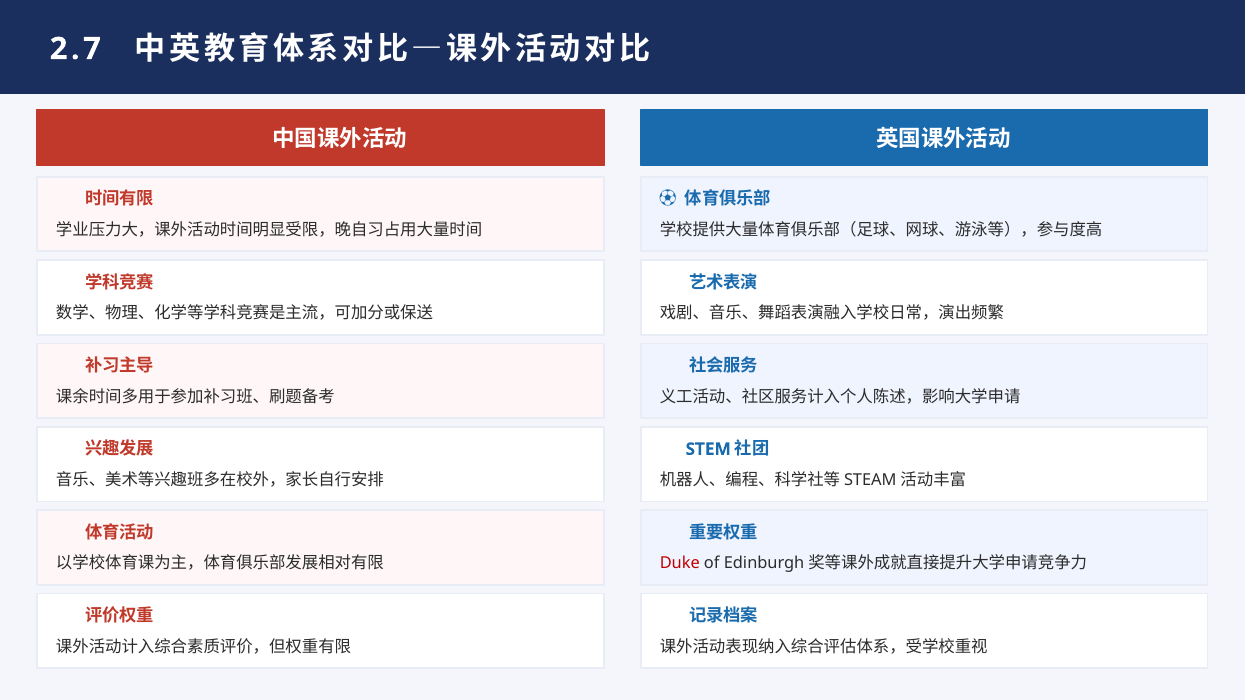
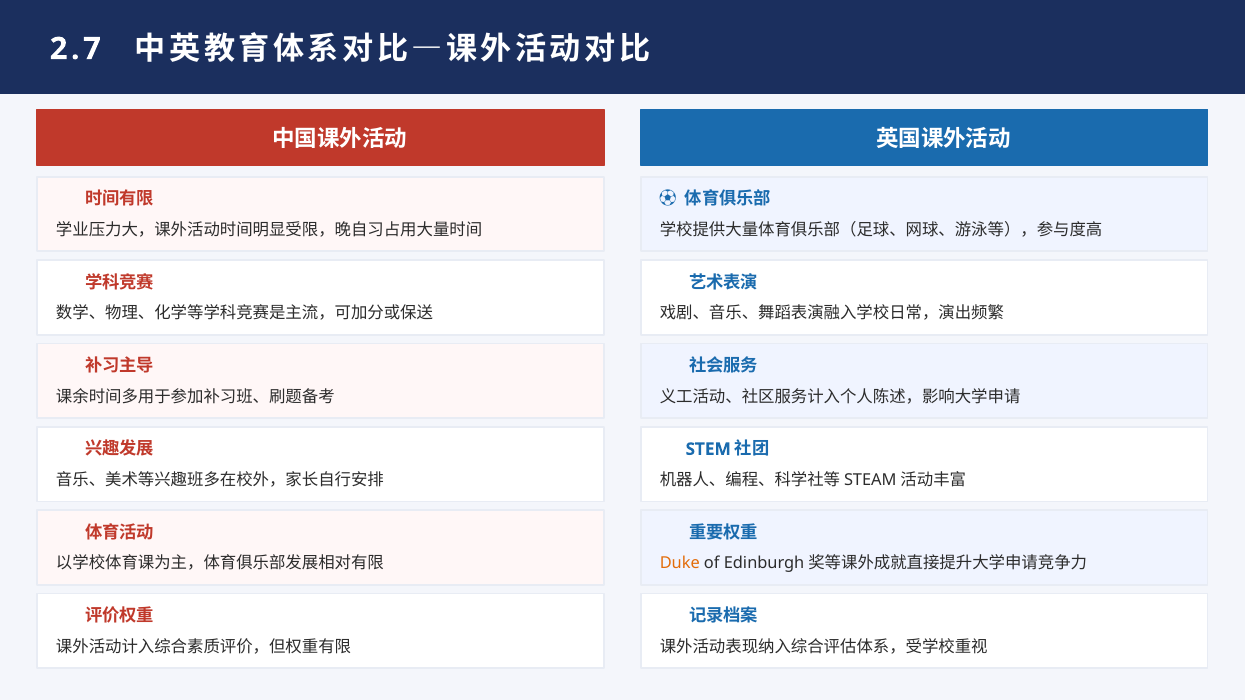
Duke colour: red -> orange
